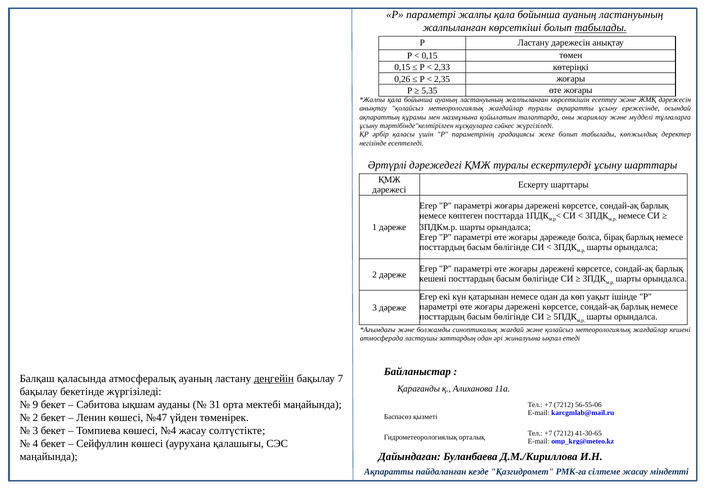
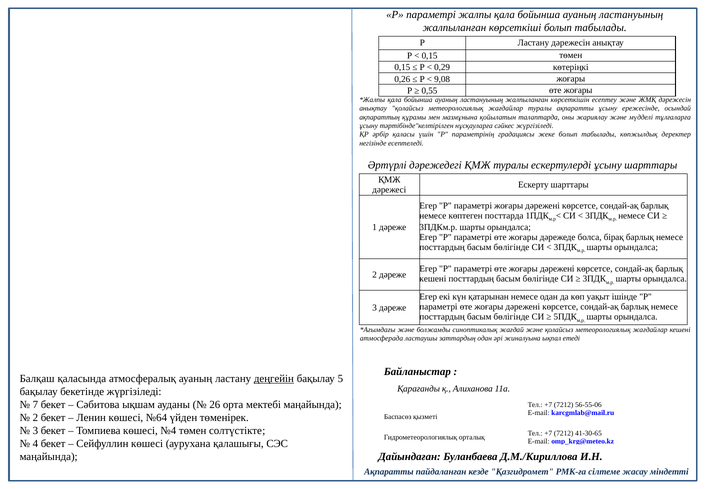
табылады at (601, 28) underline: present -> none
2,33: 2,33 -> 0,29
2,35: 2,35 -> 9,08
5,35: 5,35 -> 0,55
7: 7 -> 5
9: 9 -> 7
31: 31 -> 26
№47: №47 -> №64
№4 жасау: жасау -> төмен
